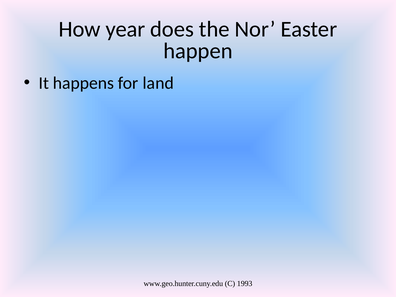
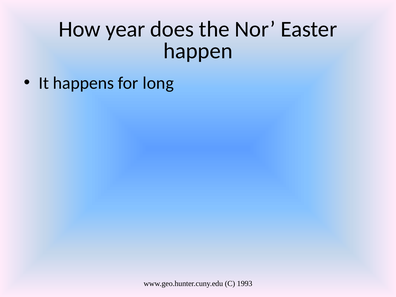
land: land -> long
